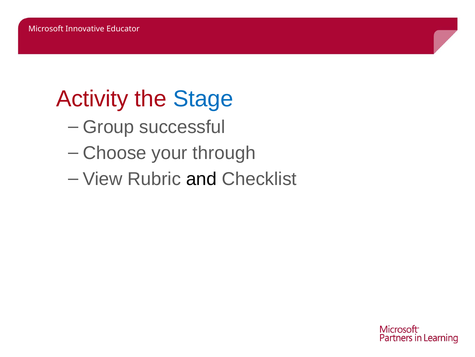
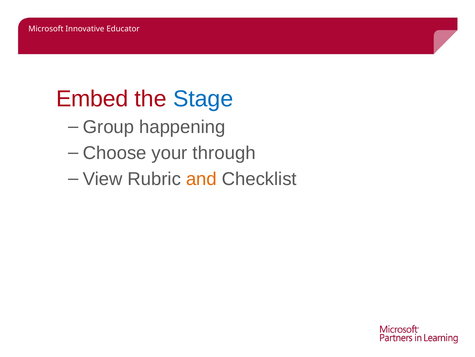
Activity: Activity -> Embed
successful: successful -> happening
and colour: black -> orange
